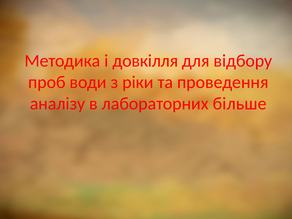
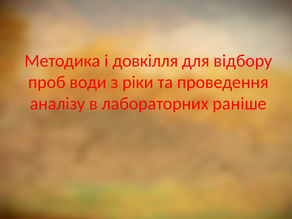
більше: більше -> раніше
